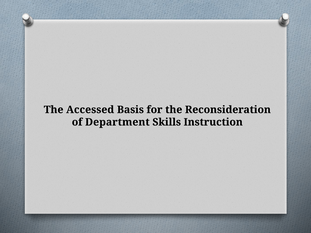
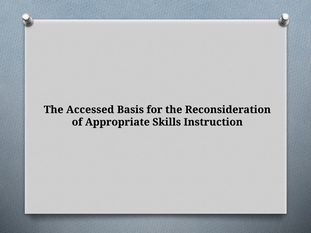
Department: Department -> Appropriate
